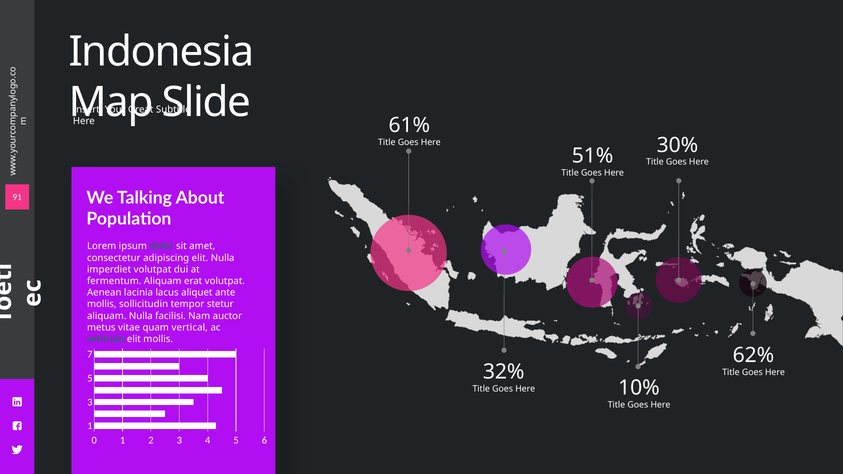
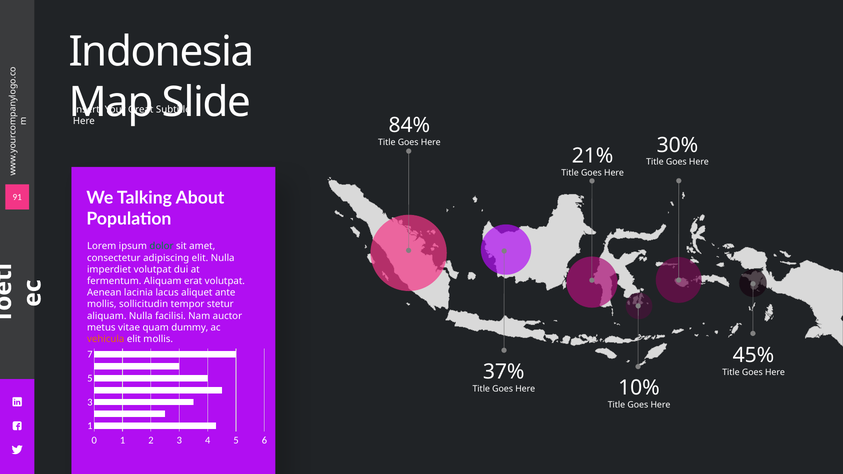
61%: 61% -> 84%
51%: 51% -> 21%
vertical: vertical -> dummy
vehicula colour: green -> orange
62%: 62% -> 45%
32%: 32% -> 37%
